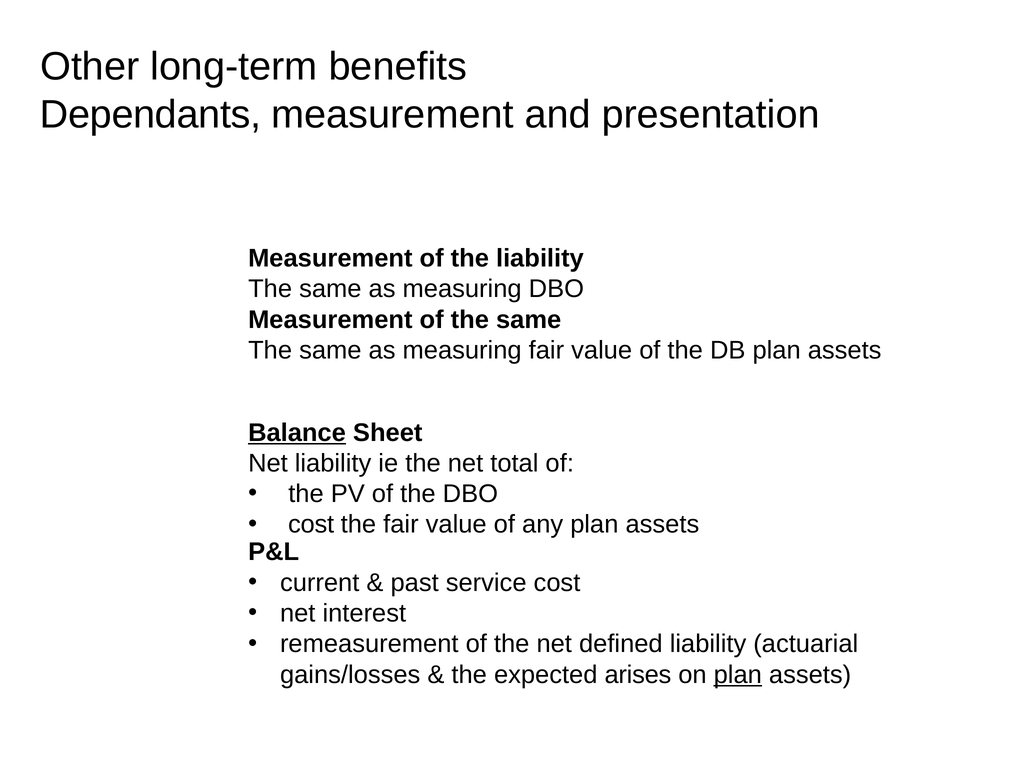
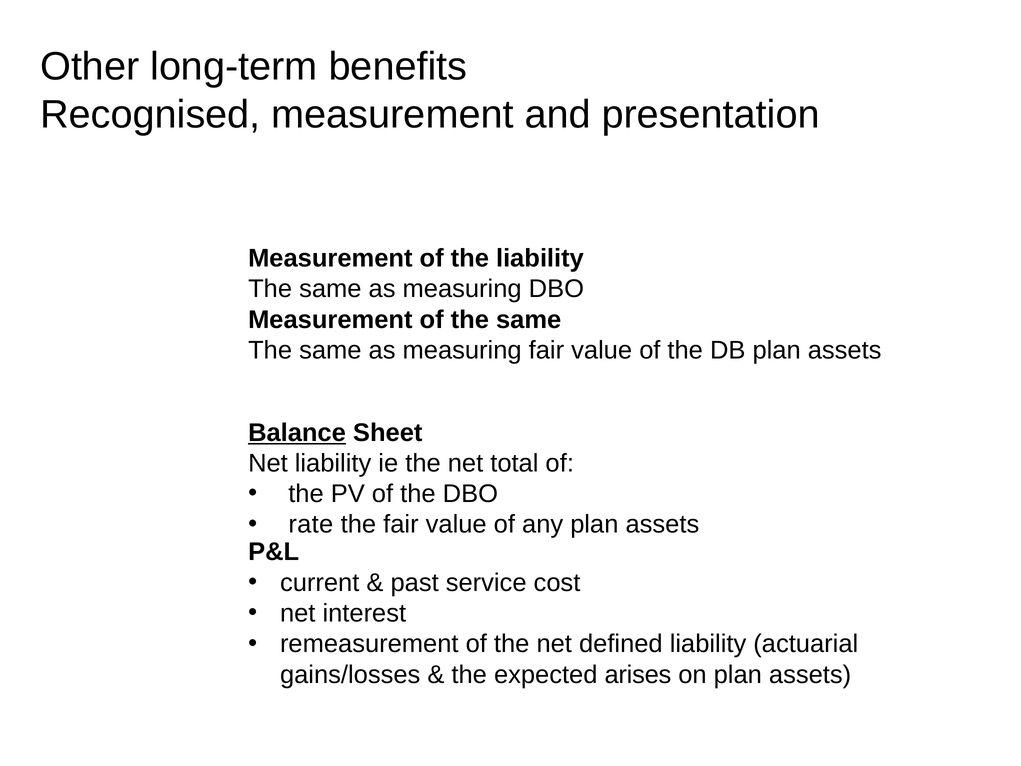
Dependants: Dependants -> Recognised
cost at (311, 524): cost -> rate
plan at (738, 674) underline: present -> none
